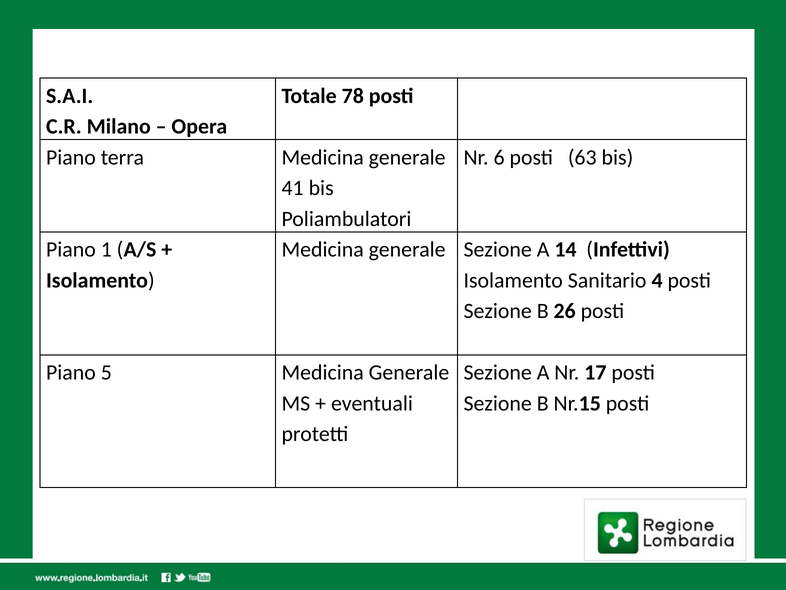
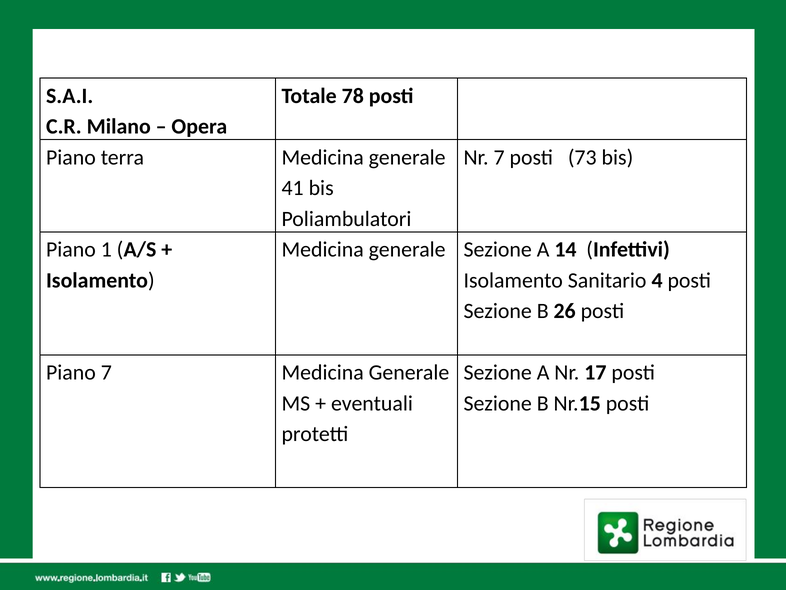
Nr 6: 6 -> 7
63: 63 -> 73
Piano 5: 5 -> 7
